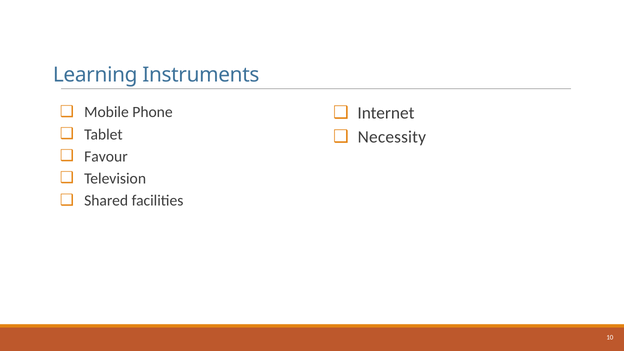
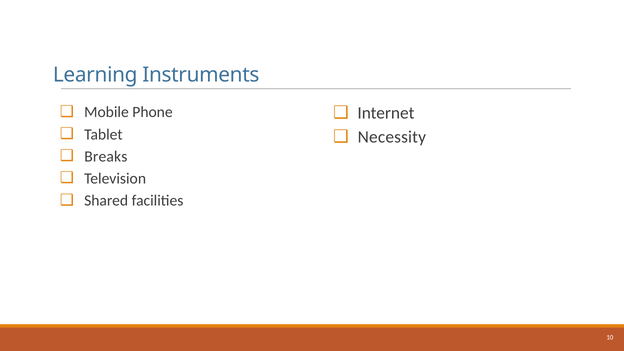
Favour: Favour -> Breaks
